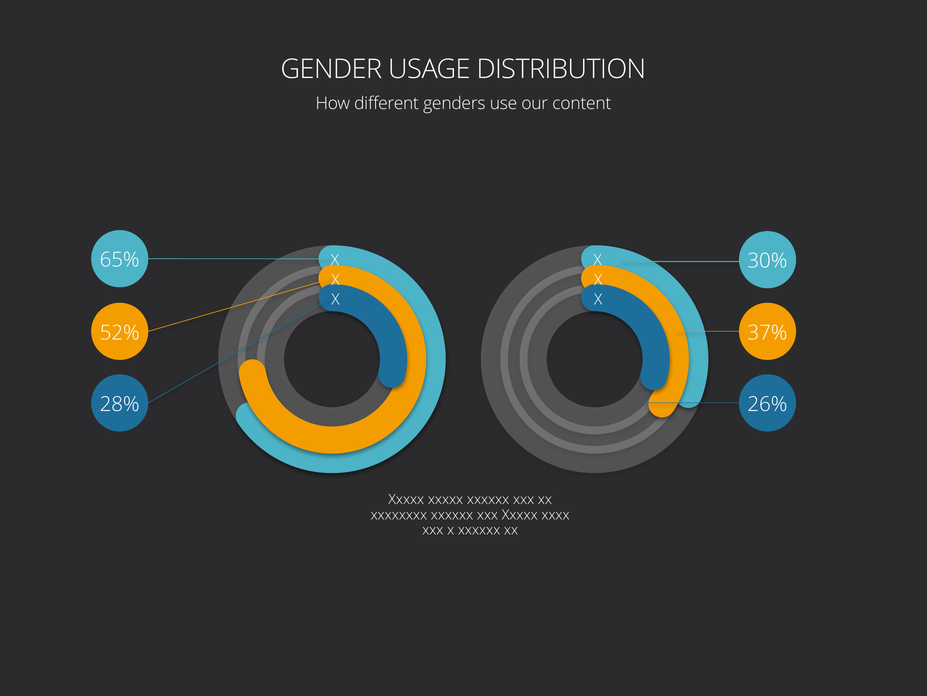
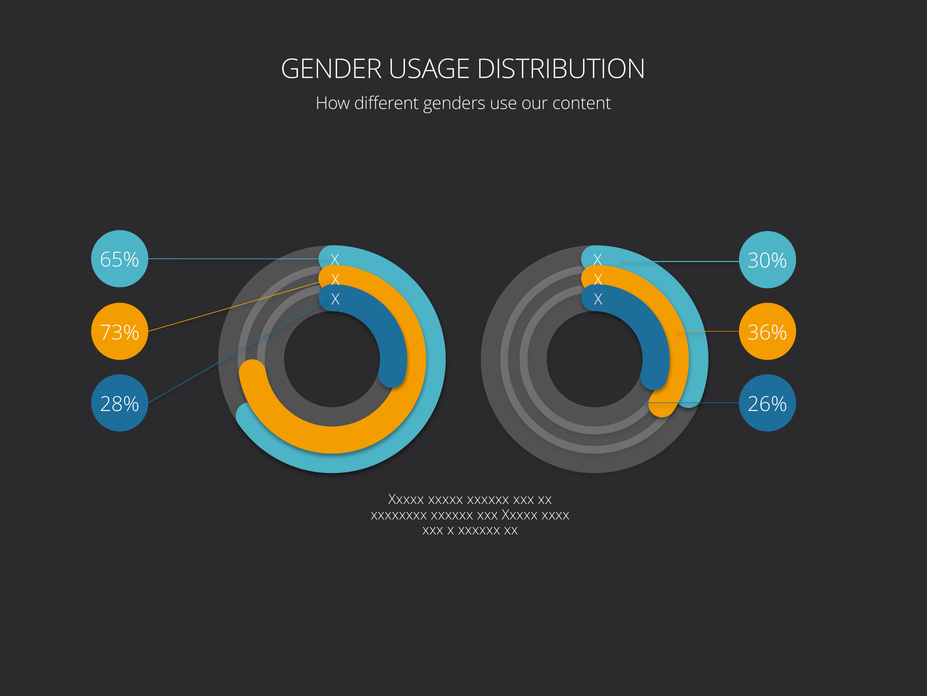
52%: 52% -> 73%
37%: 37% -> 36%
